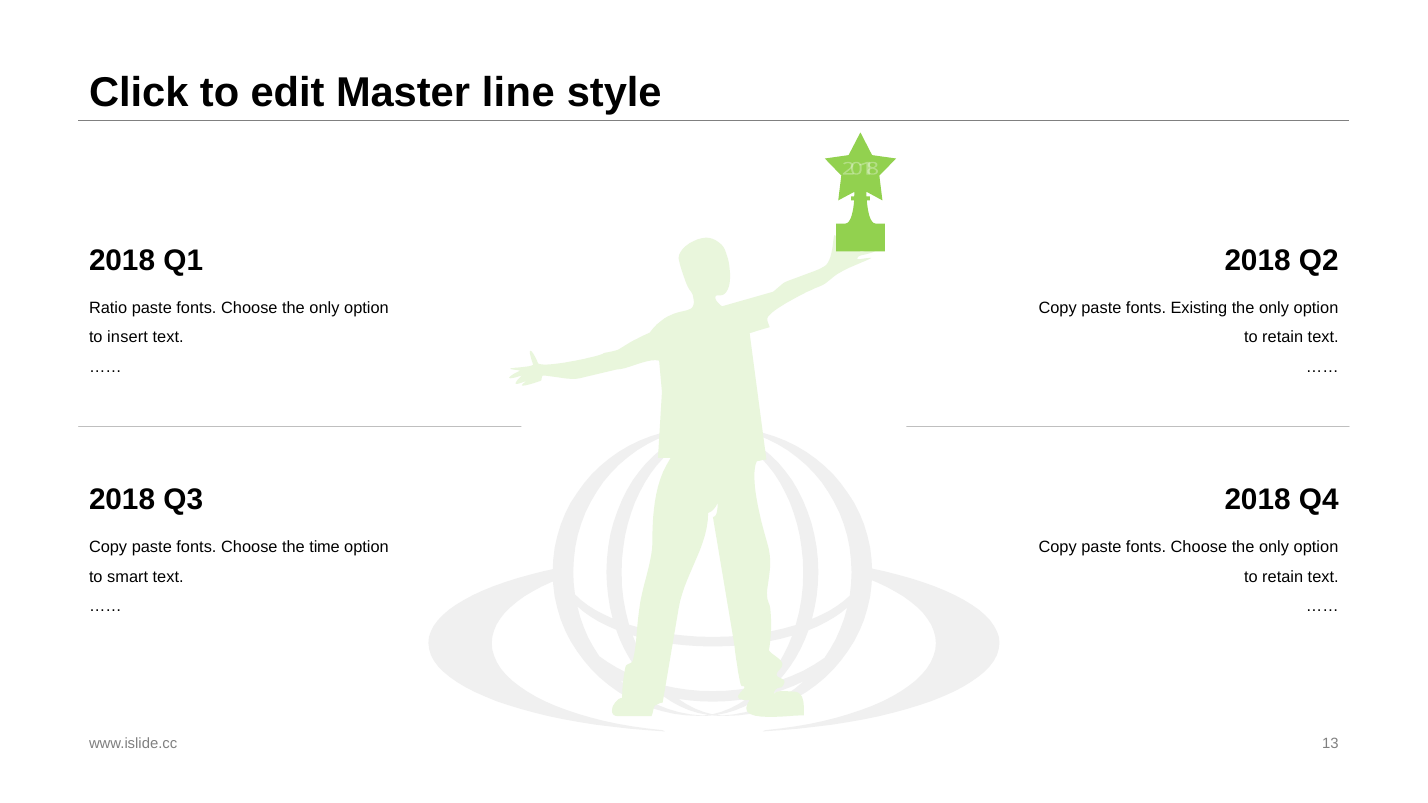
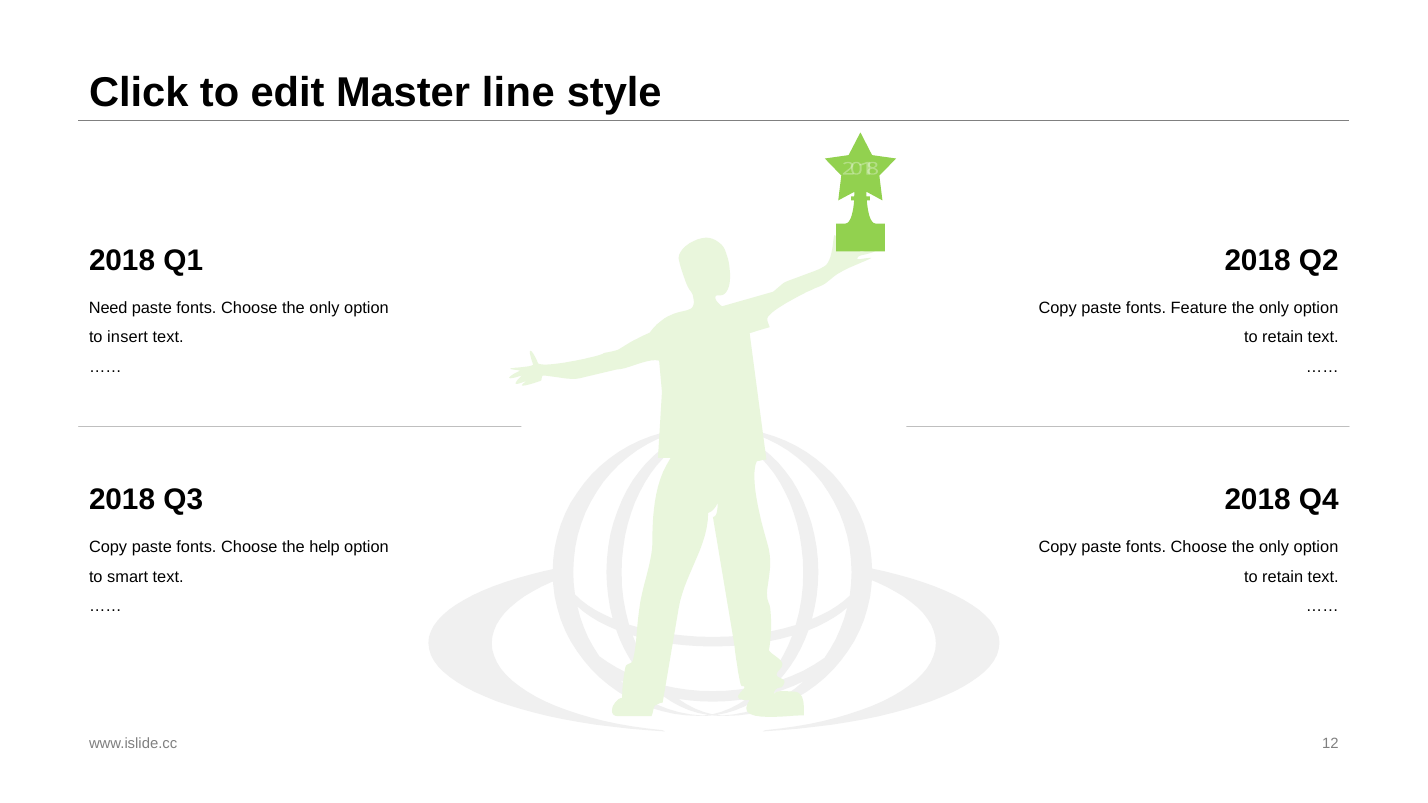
Ratio: Ratio -> Need
Existing: Existing -> Feature
time: time -> help
13: 13 -> 12
